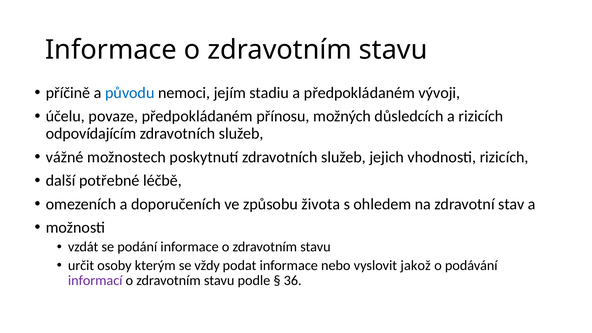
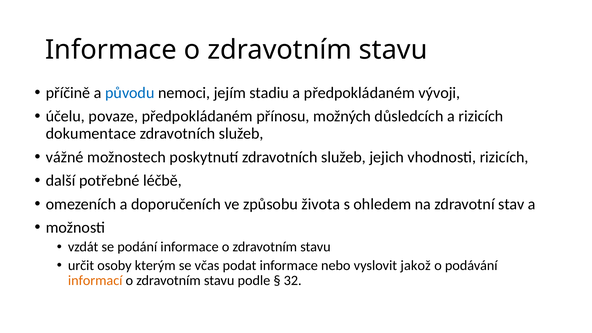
odpovídajícím: odpovídajícím -> dokumentace
vždy: vždy -> včas
informací colour: purple -> orange
36: 36 -> 32
